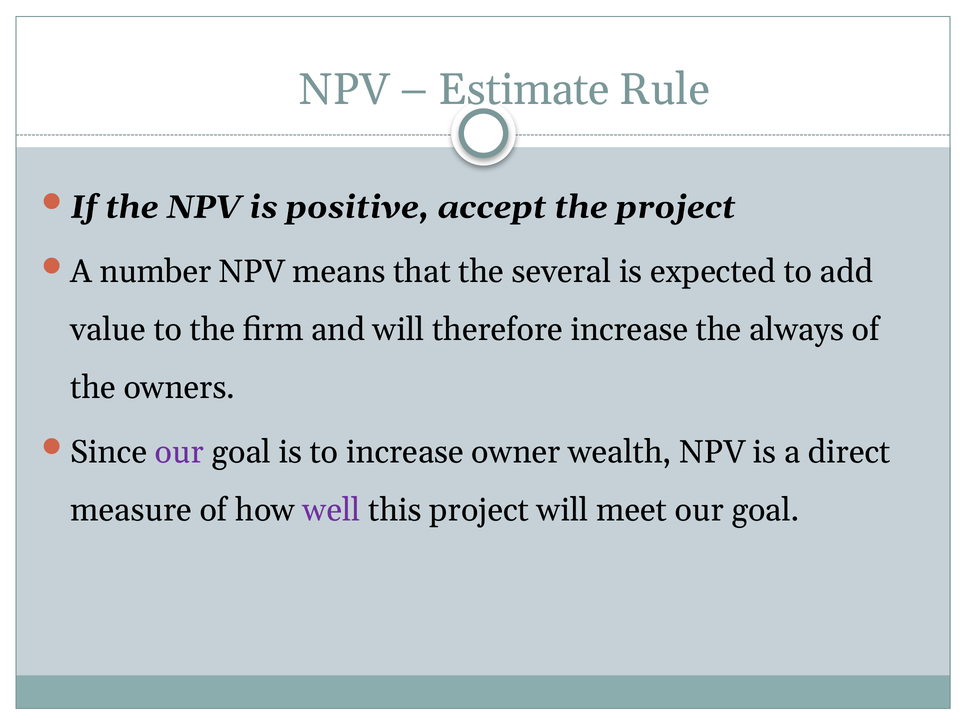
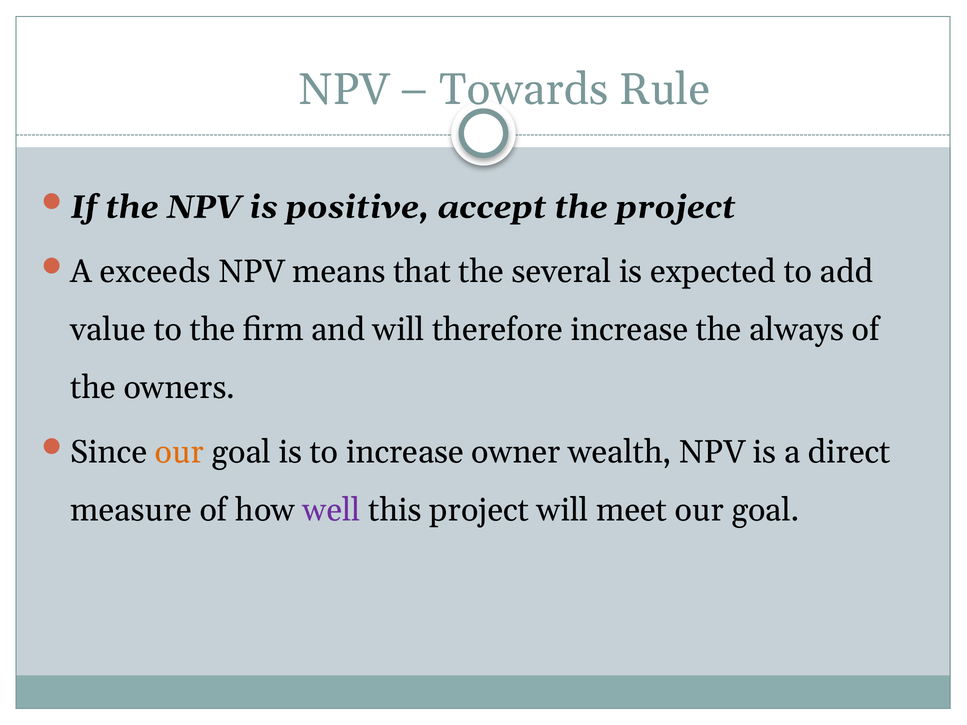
Estimate: Estimate -> Towards
number: number -> exceeds
our at (179, 452) colour: purple -> orange
